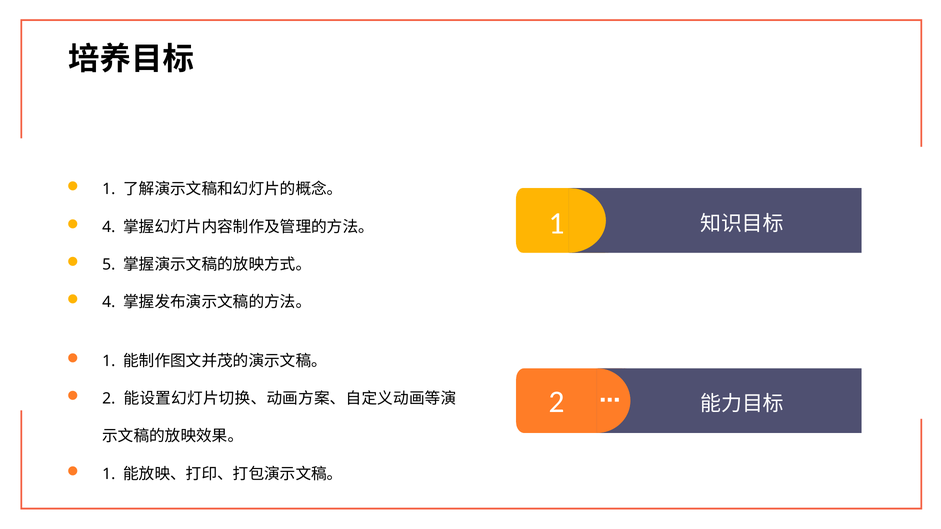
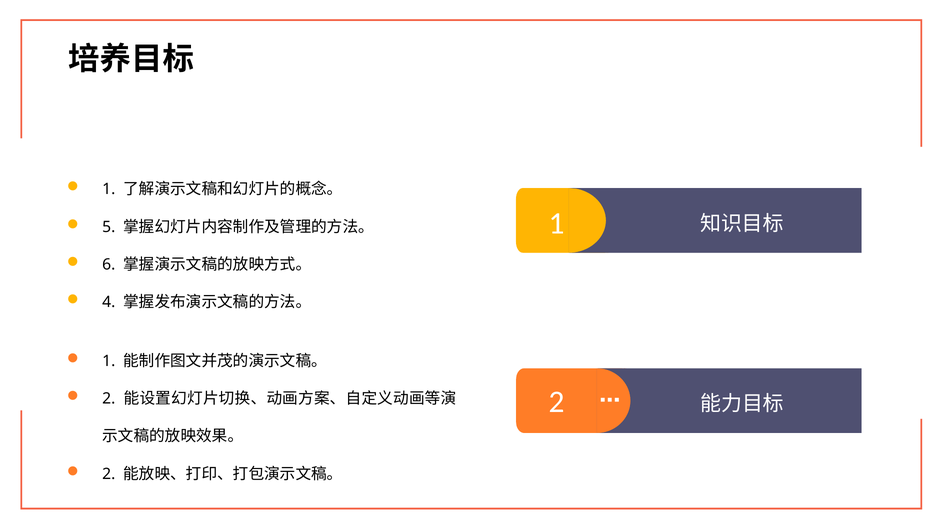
4 at (109, 227): 4 -> 5
5: 5 -> 6
1 at (109, 474): 1 -> 2
